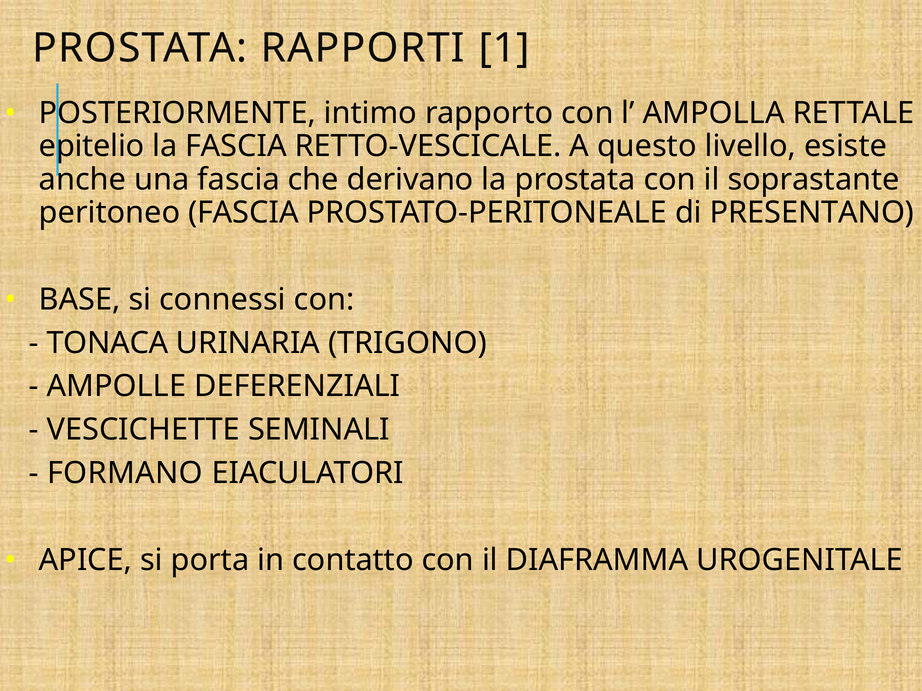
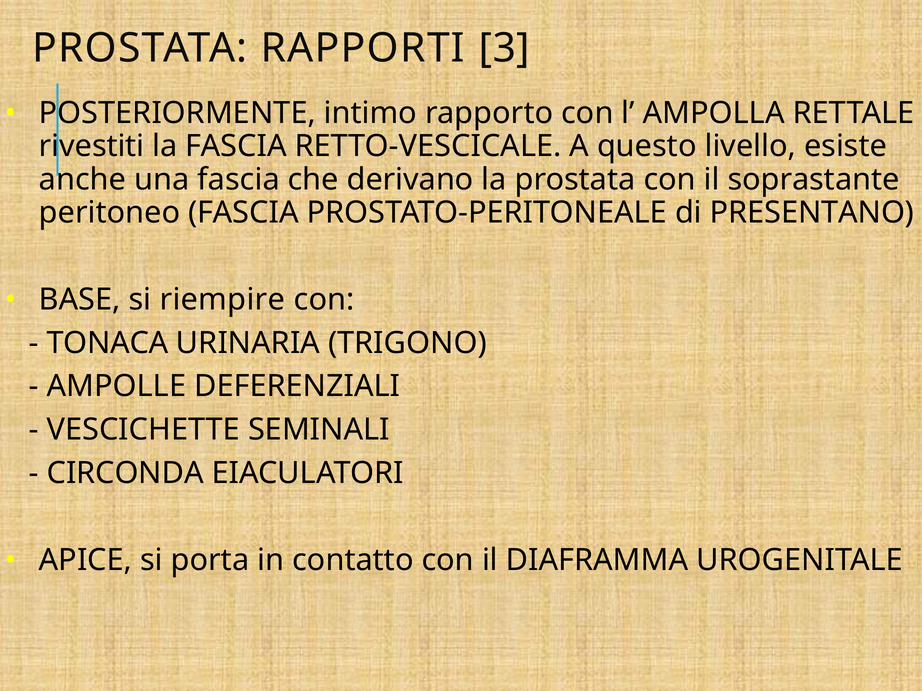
1: 1 -> 3
epitelio: epitelio -> rivestiti
connessi: connessi -> riempire
FORMANO: FORMANO -> CIRCONDA
